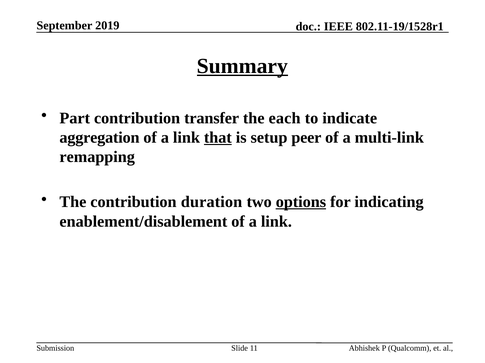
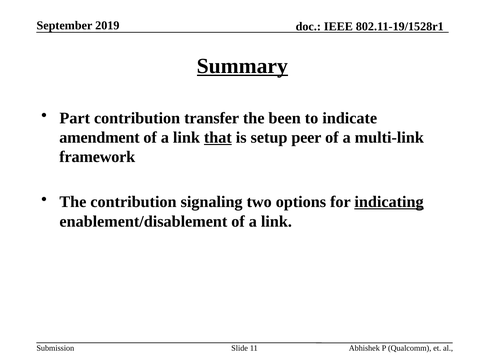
each: each -> been
aggregation: aggregation -> amendment
remapping: remapping -> framework
duration: duration -> signaling
options underline: present -> none
indicating underline: none -> present
